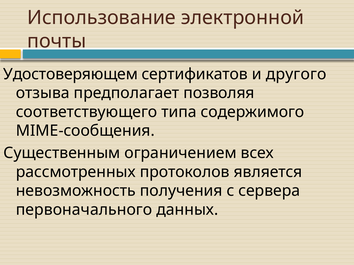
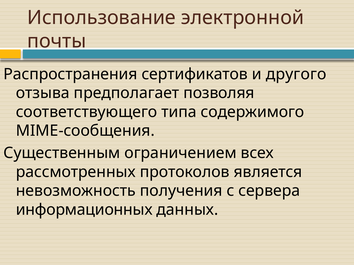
Удостоверяющем: Удостоверяющем -> Распространения
первоначального: первоначального -> информационных
